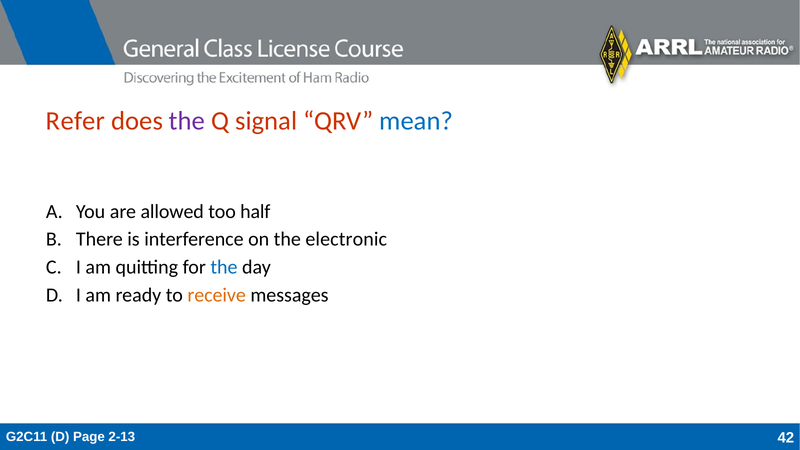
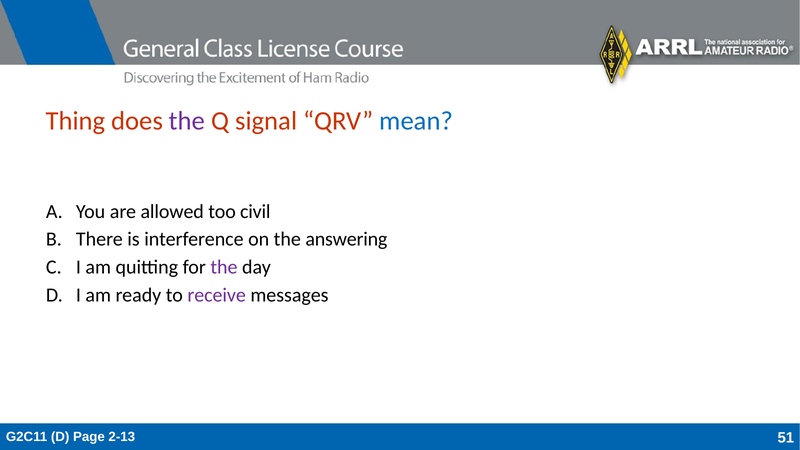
Refer: Refer -> Thing
half: half -> civil
electronic: electronic -> answering
the at (224, 267) colour: blue -> purple
receive colour: orange -> purple
42: 42 -> 51
